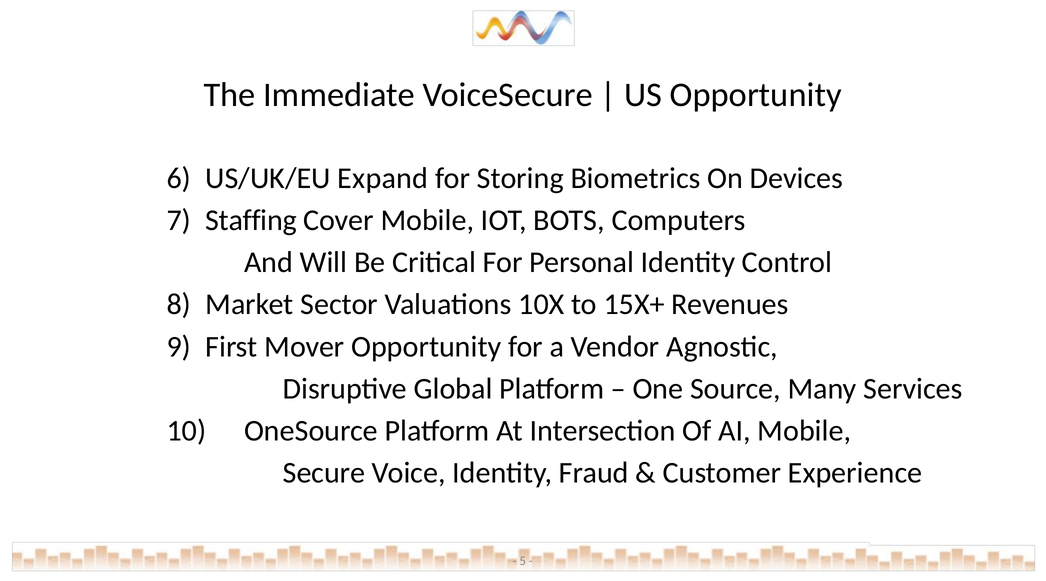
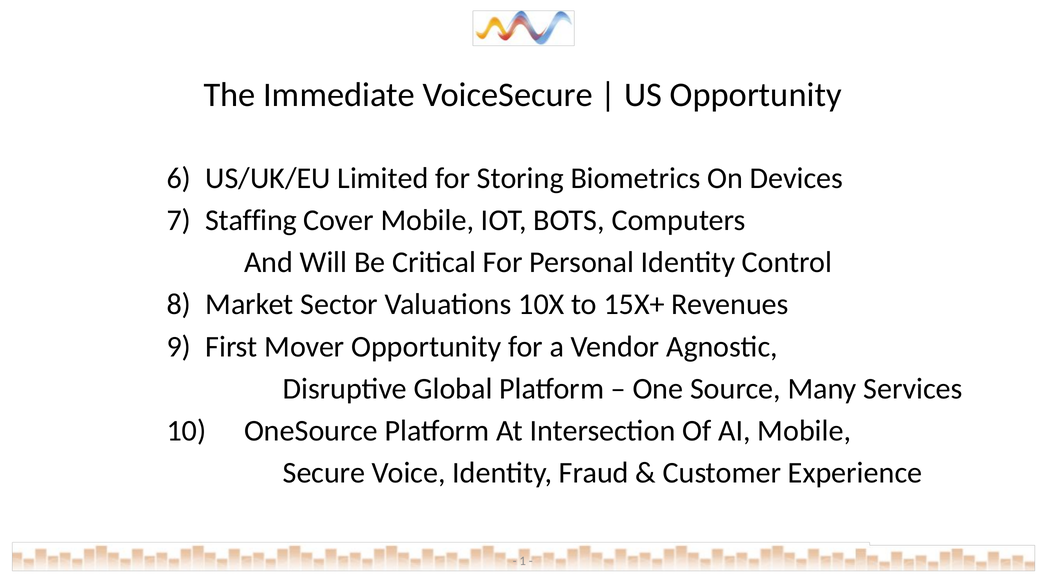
Expand: Expand -> Limited
5: 5 -> 1
